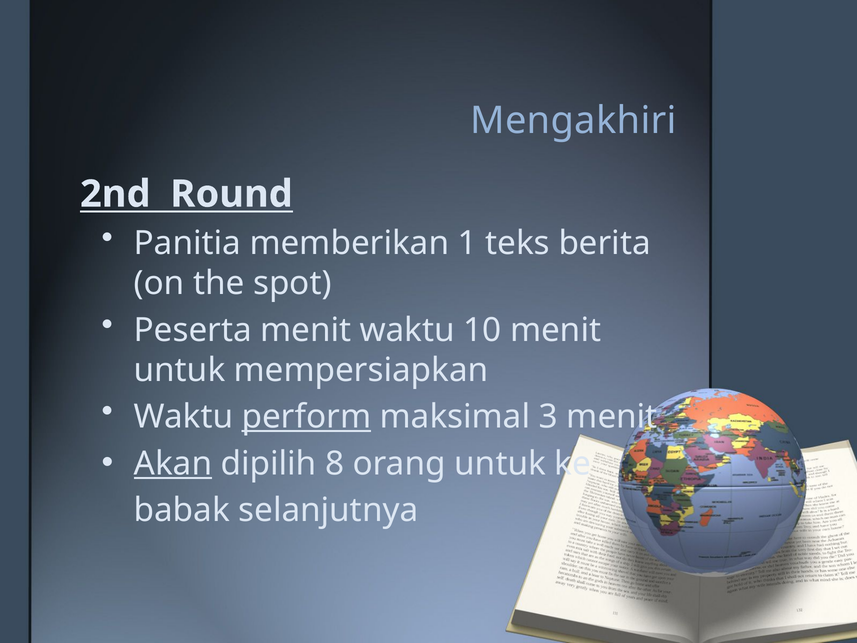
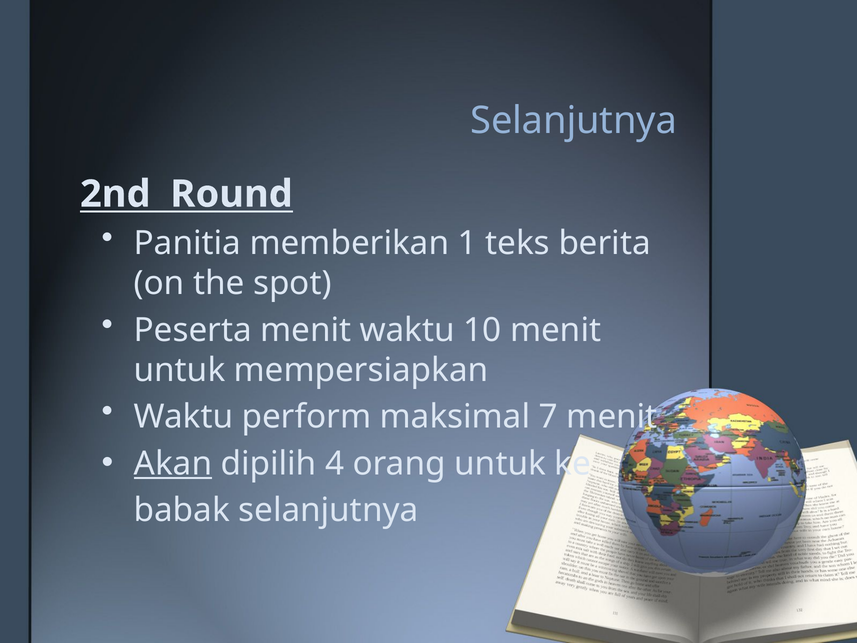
Mengakhiri at (573, 120): Mengakhiri -> Selanjutnya
perform underline: present -> none
3: 3 -> 7
8: 8 -> 4
